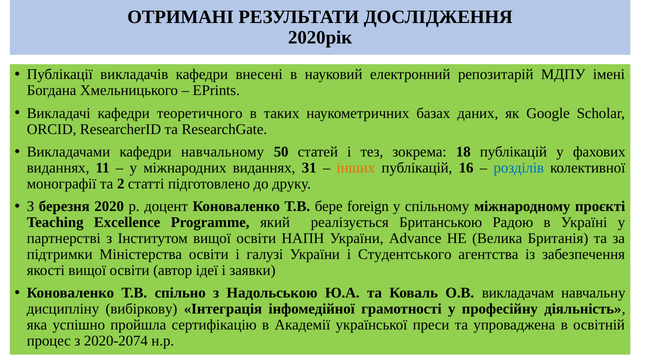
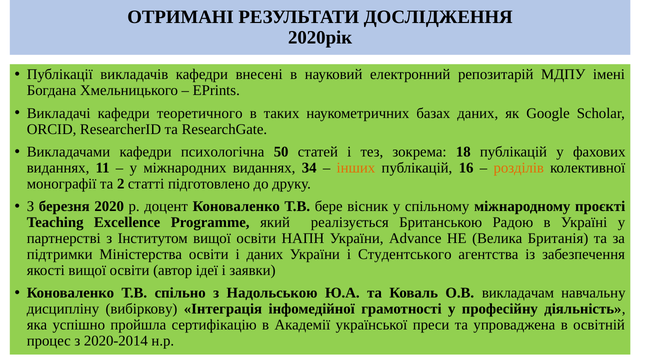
навчальному: навчальному -> психологічна
31: 31 -> 34
розділів colour: blue -> orange
foreign: foreign -> вісник
і галузі: галузі -> даних
2020-2074: 2020-2074 -> 2020-2014
